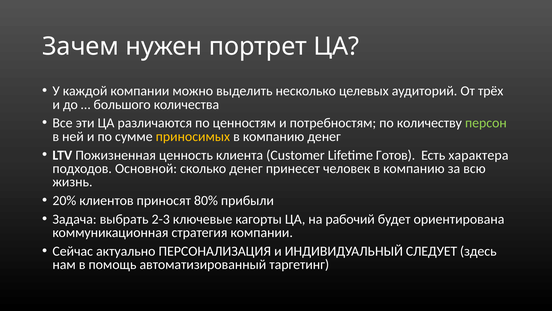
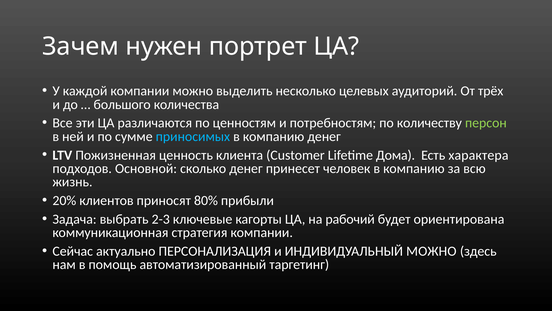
приносимых colour: yellow -> light blue
Готов: Готов -> Дома
ИНДИВИДУАЛЬНЫЙ СЛЕДУЕТ: СЛЕДУЕТ -> МОЖНО
